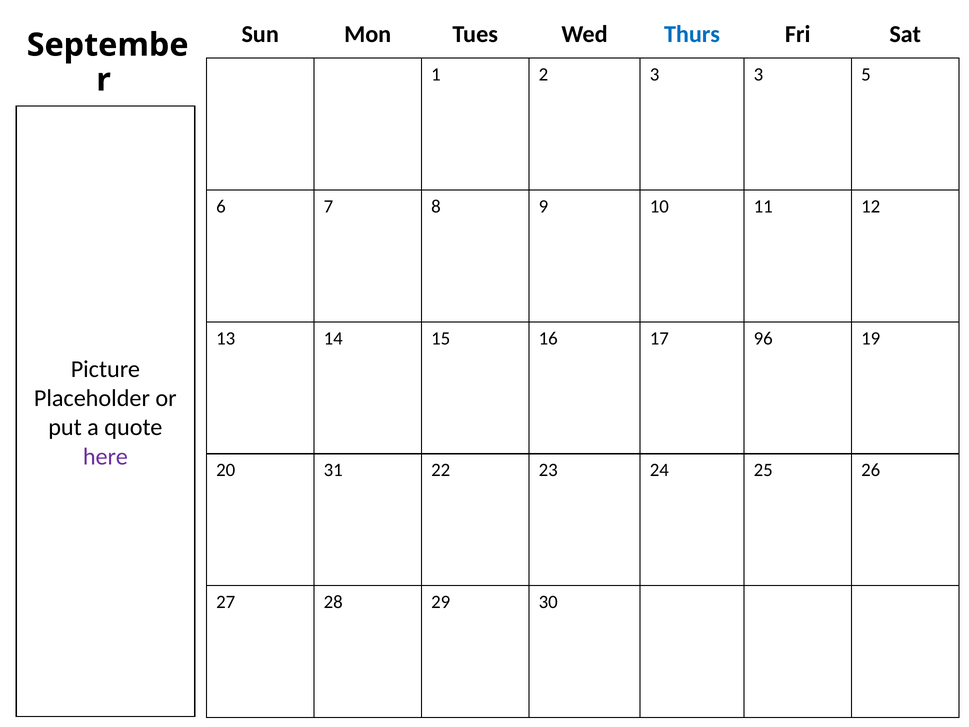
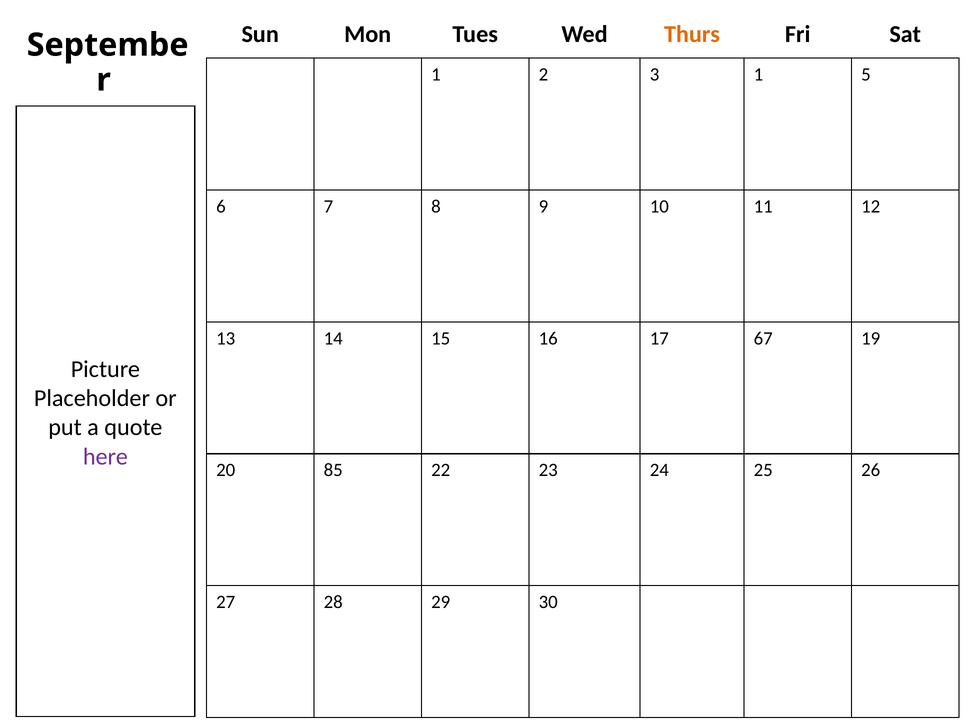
Thurs colour: blue -> orange
3 3: 3 -> 1
96: 96 -> 67
31: 31 -> 85
